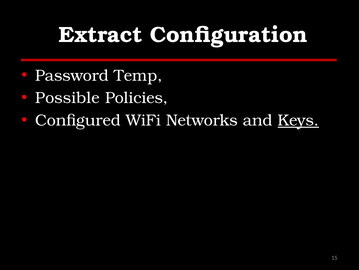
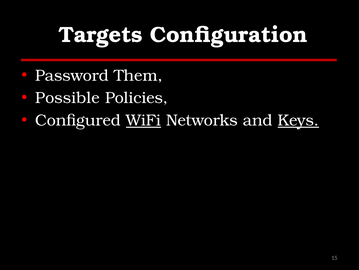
Extract: Extract -> Targets
Temp: Temp -> Them
WiFi underline: none -> present
